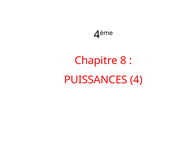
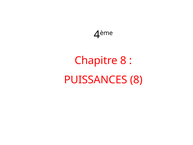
PUISSANCES 4: 4 -> 8
